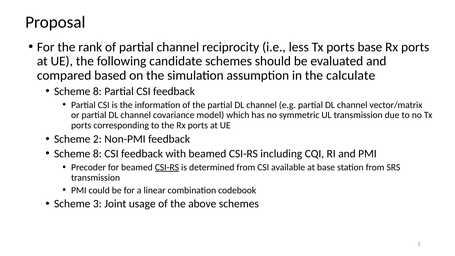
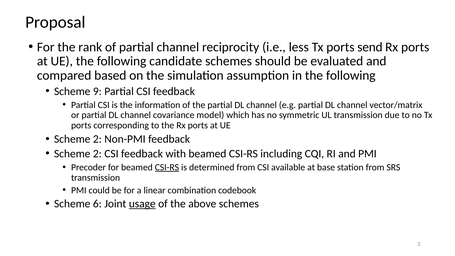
ports base: base -> send
in the calculate: calculate -> following
8 at (97, 91): 8 -> 9
8 at (97, 154): 8 -> 2
Scheme 3: 3 -> 6
usage underline: none -> present
